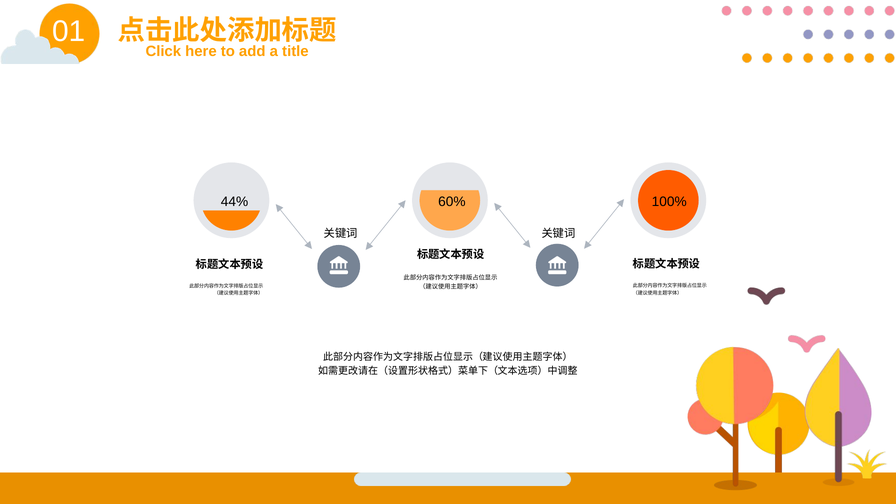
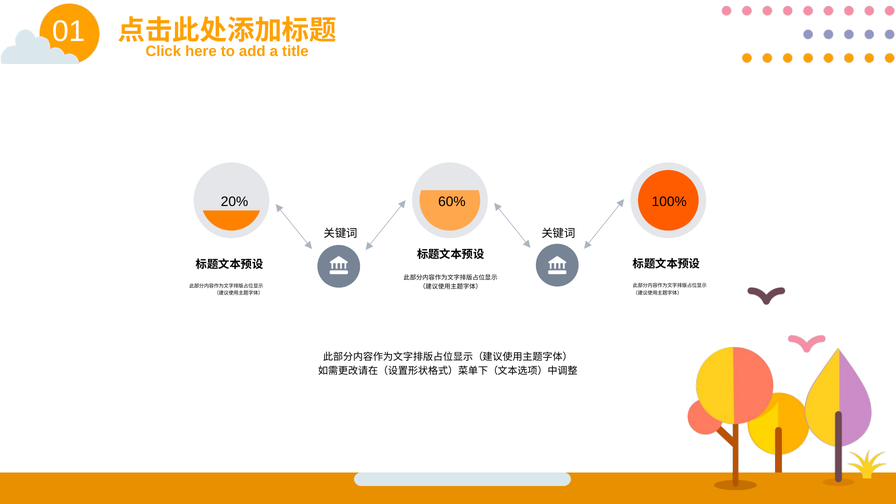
44%: 44% -> 20%
